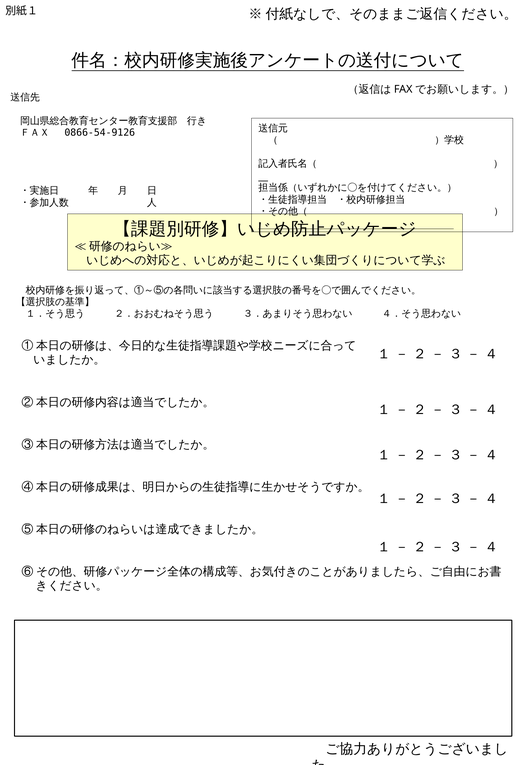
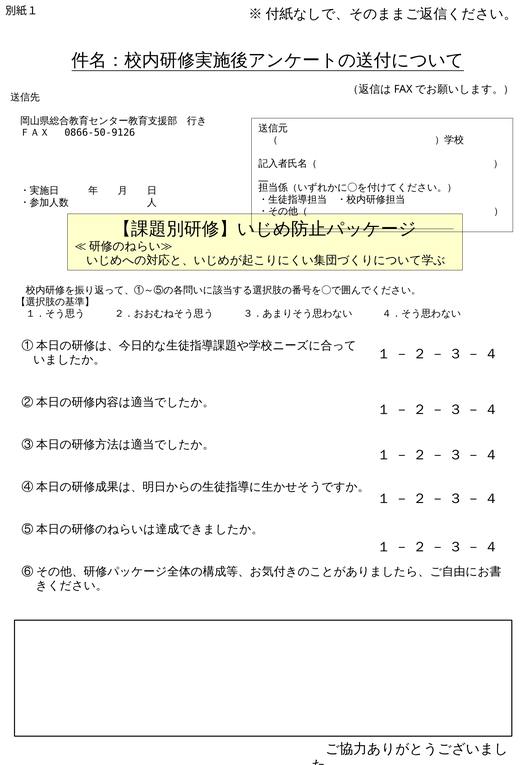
0866-54-9126: 0866-54-9126 -> 0866-50-9126
